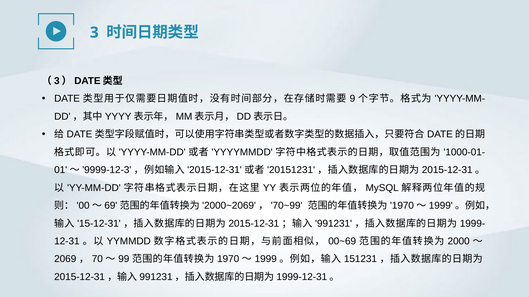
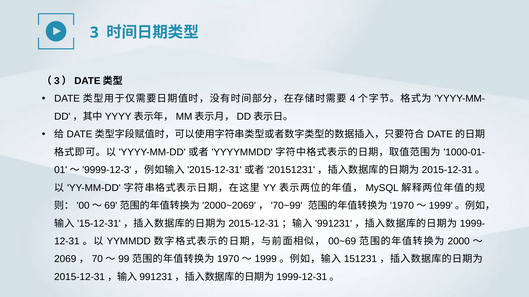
9: 9 -> 4
